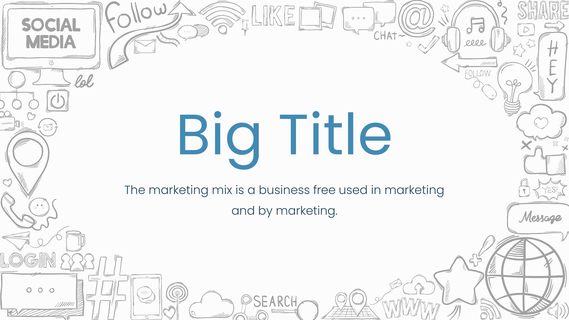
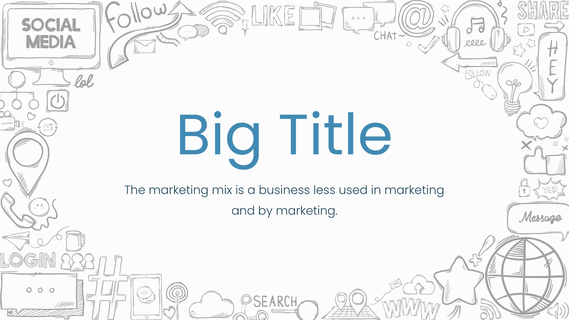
free: free -> less
